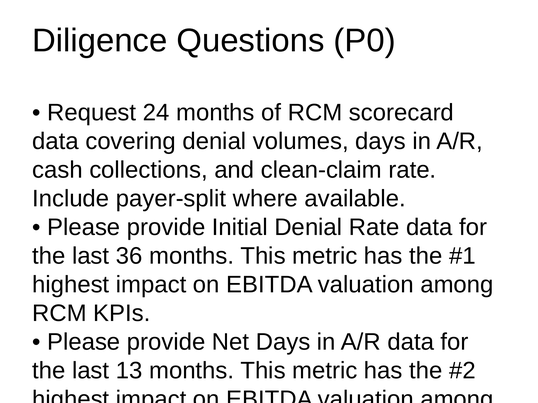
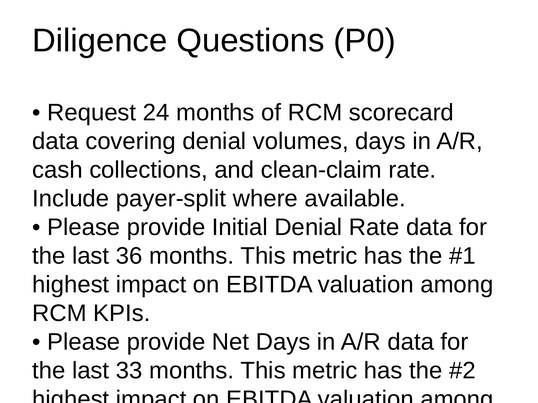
13: 13 -> 33
